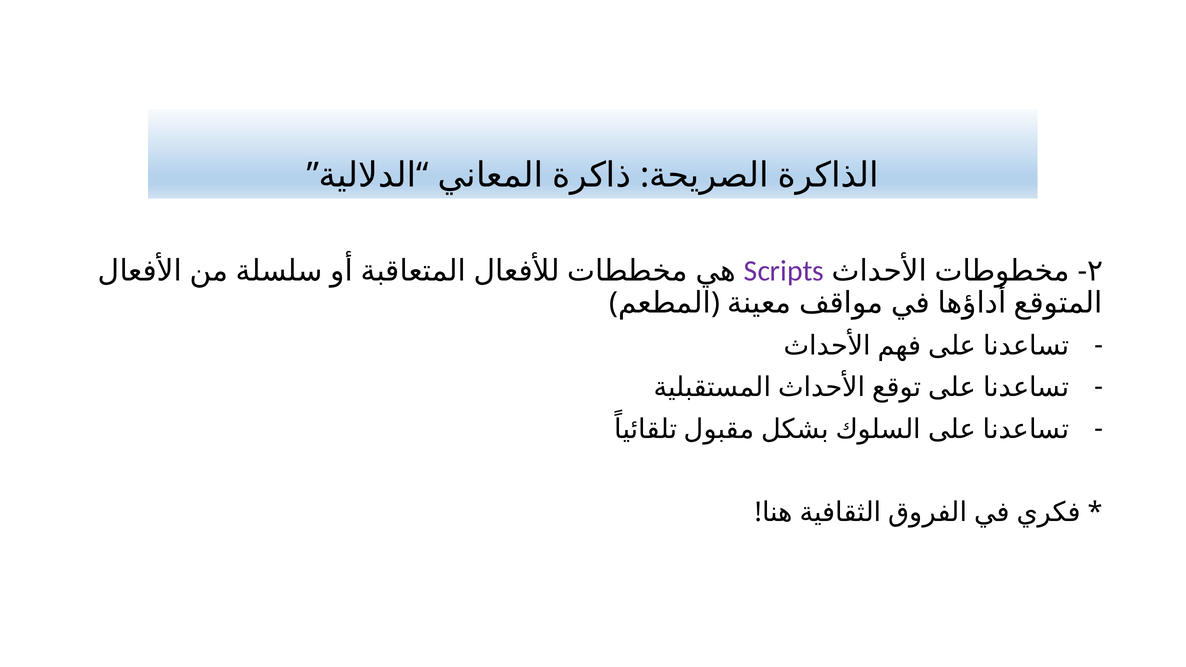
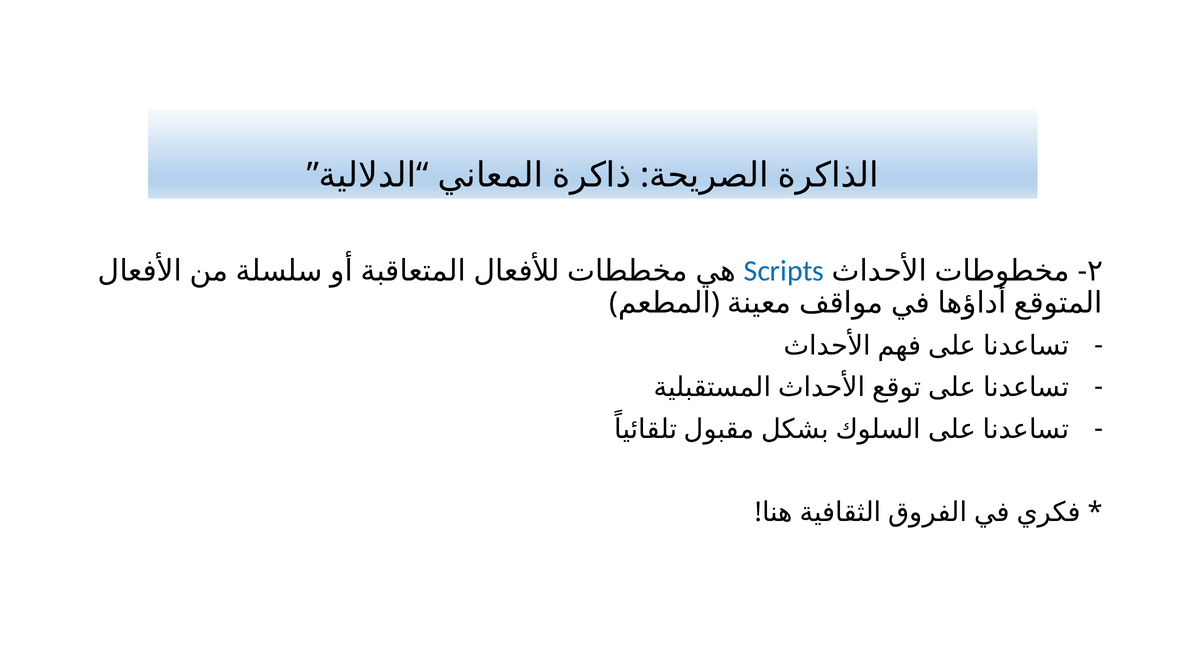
Scripts colour: purple -> blue
